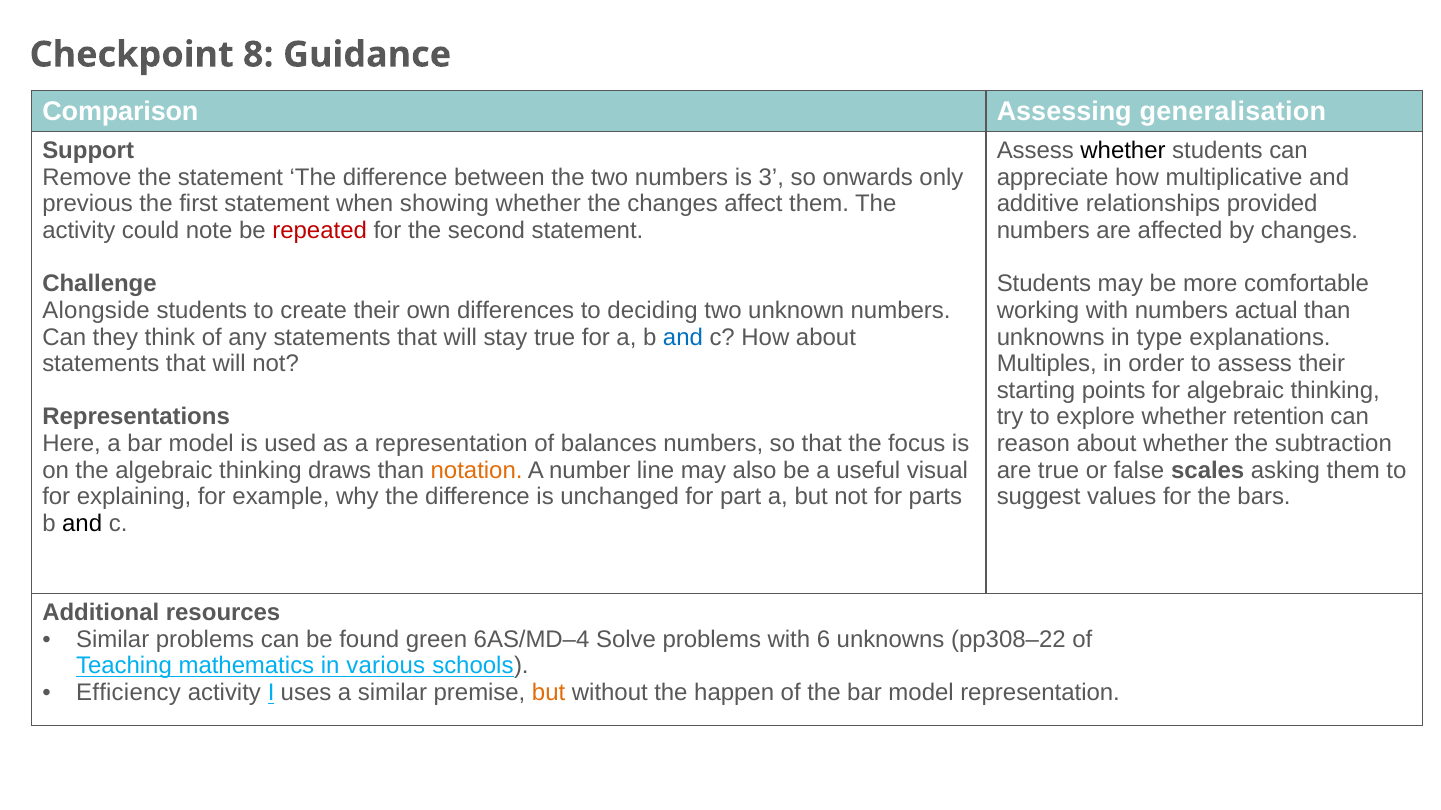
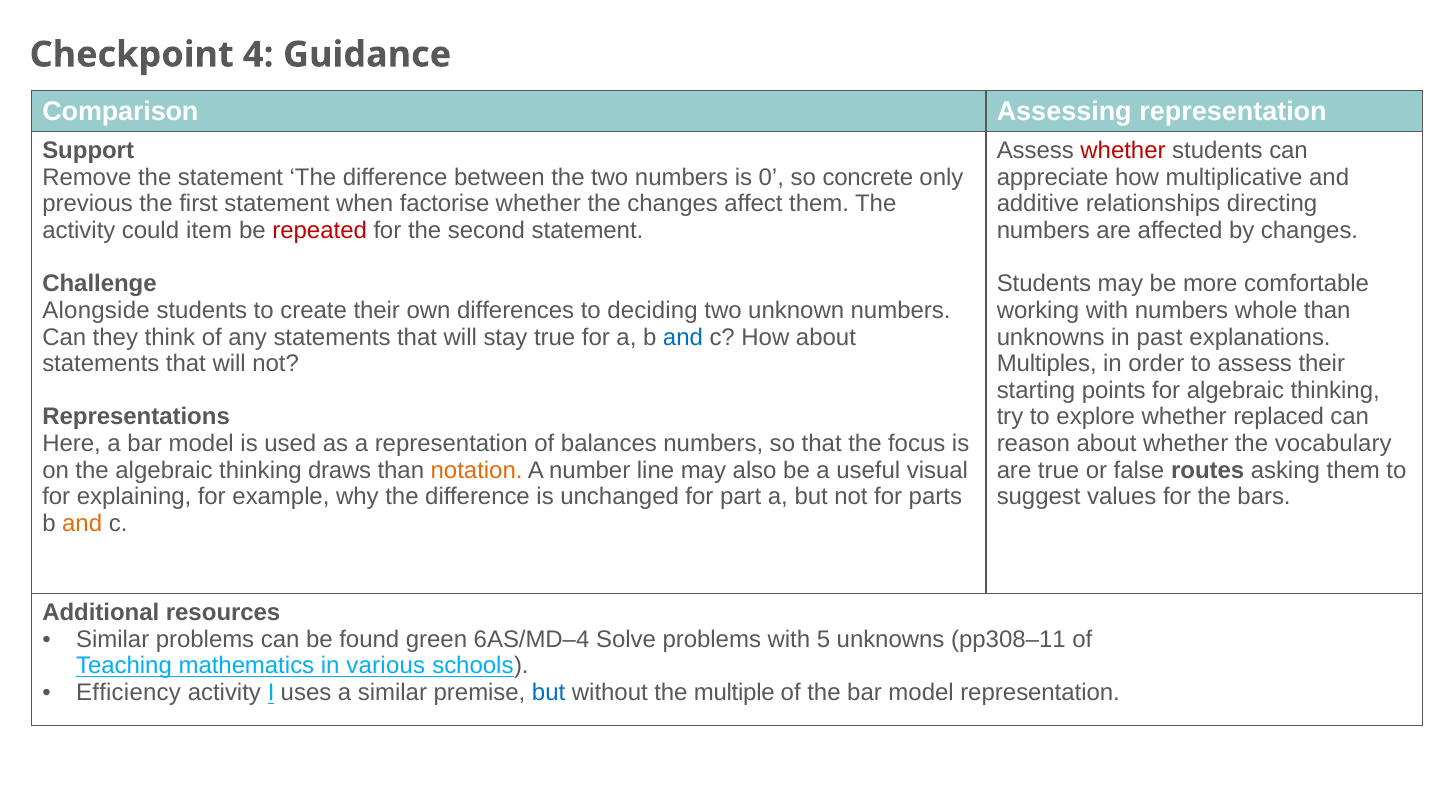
8: 8 -> 4
Assessing generalisation: generalisation -> representation
whether at (1123, 151) colour: black -> red
3: 3 -> 0
onwards: onwards -> concrete
showing: showing -> factorise
provided: provided -> directing
note: note -> item
actual: actual -> whole
type: type -> past
retention: retention -> replaced
subtraction: subtraction -> vocabulary
scales: scales -> routes
and at (82, 524) colour: black -> orange
6: 6 -> 5
pp308–22: pp308–22 -> pp308–11
but at (549, 693) colour: orange -> blue
happen: happen -> multiple
